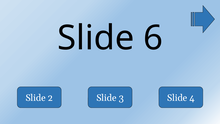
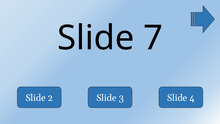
6: 6 -> 7
